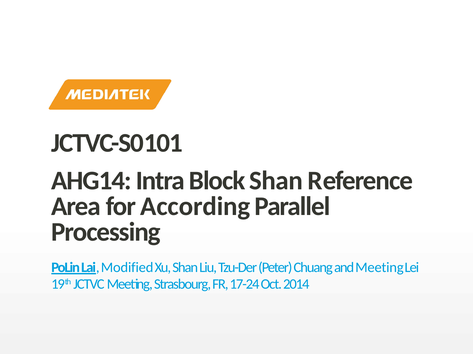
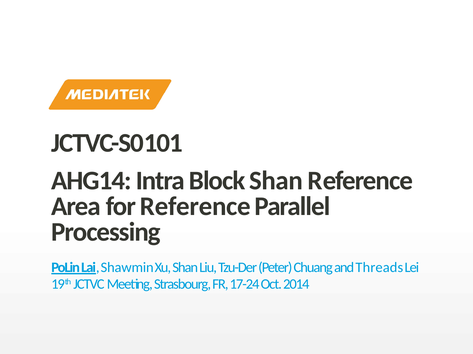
for According: According -> Reference
Modified: Modified -> Shawmin
and Meeting: Meeting -> Threads
